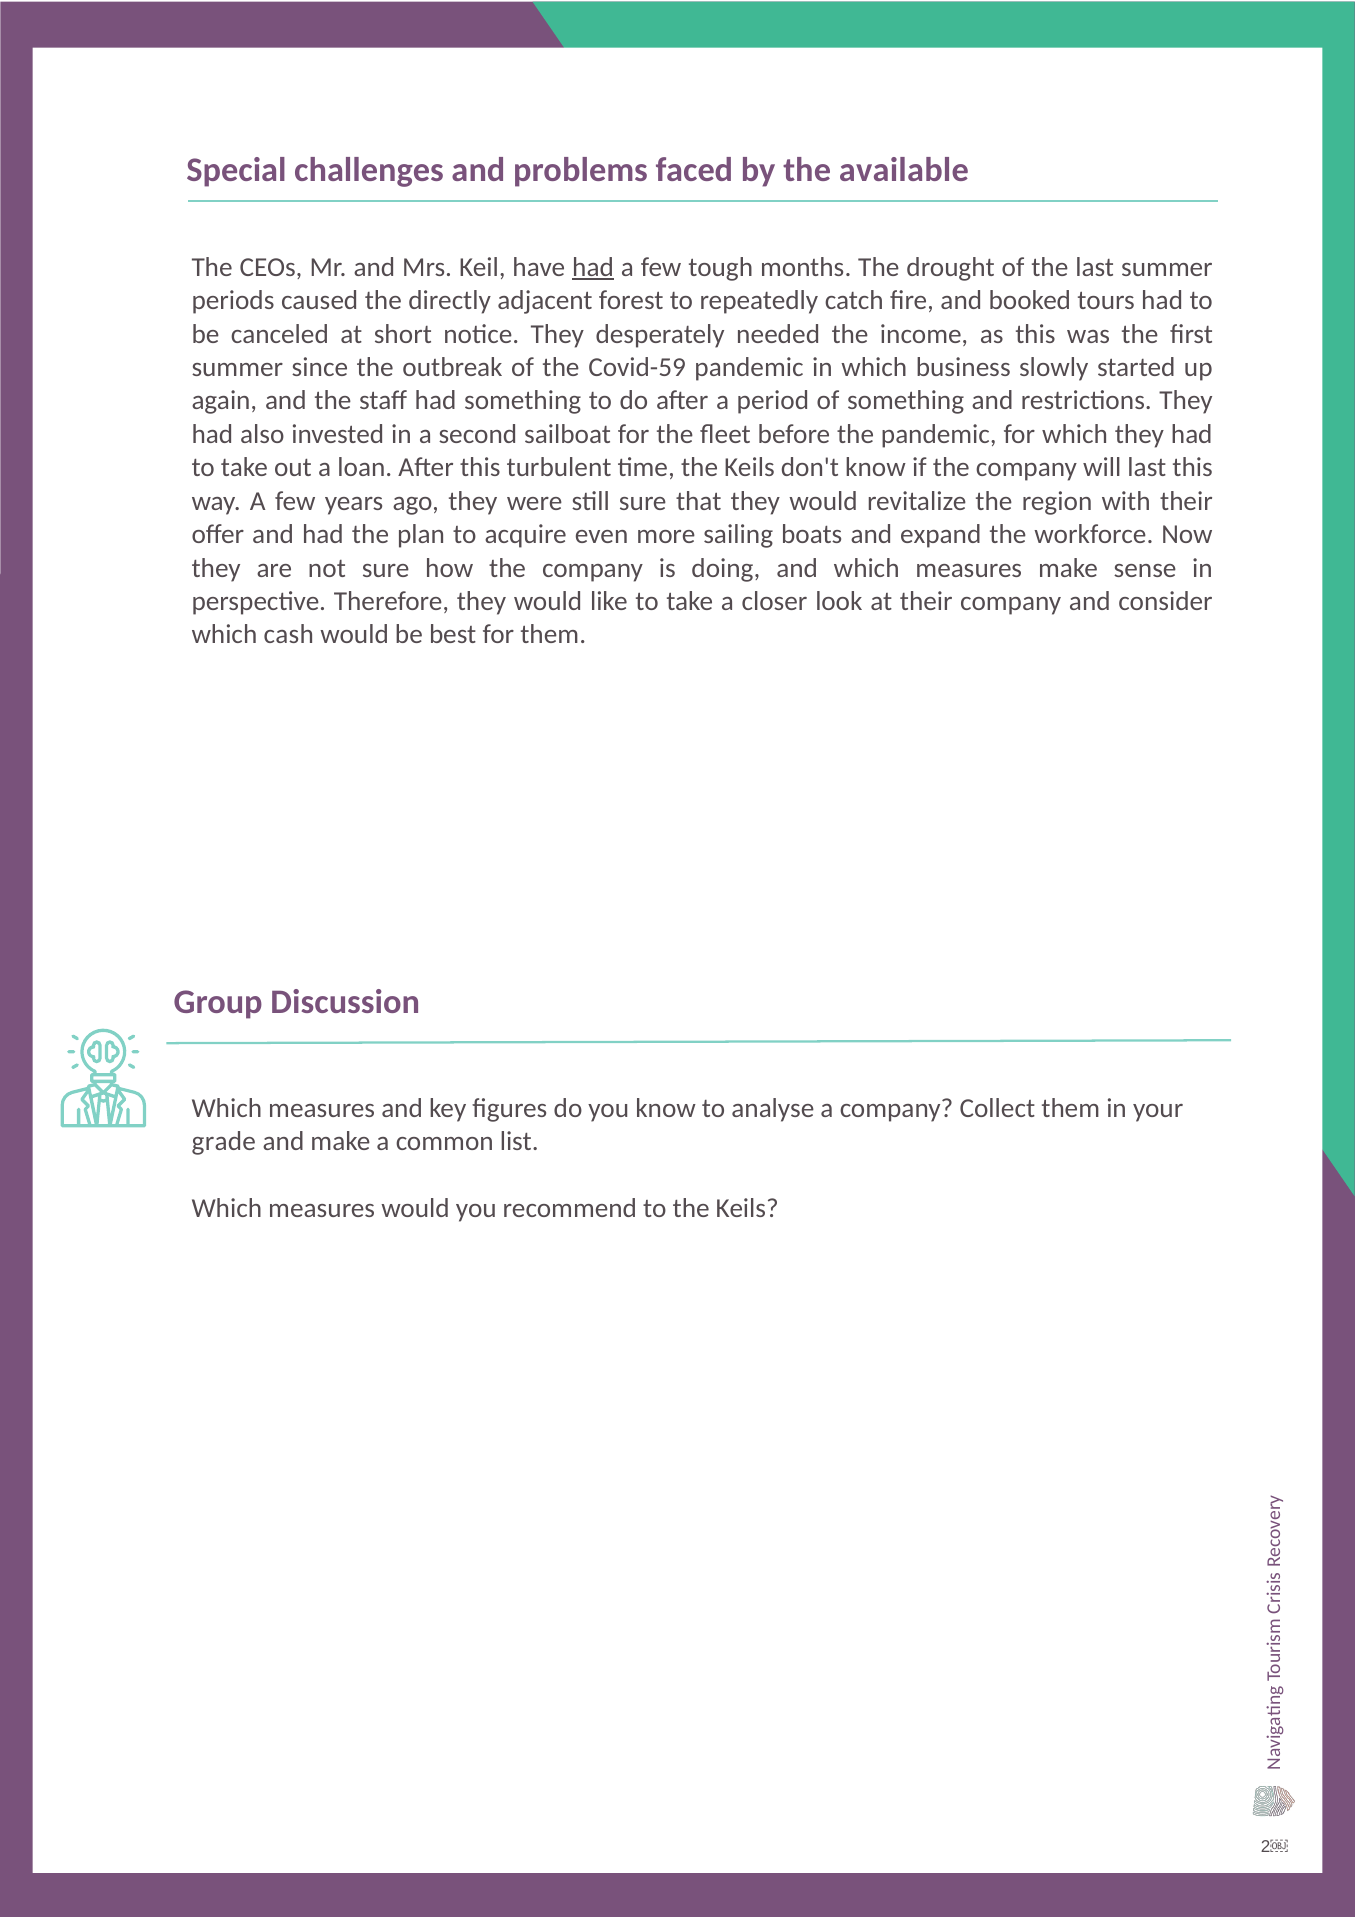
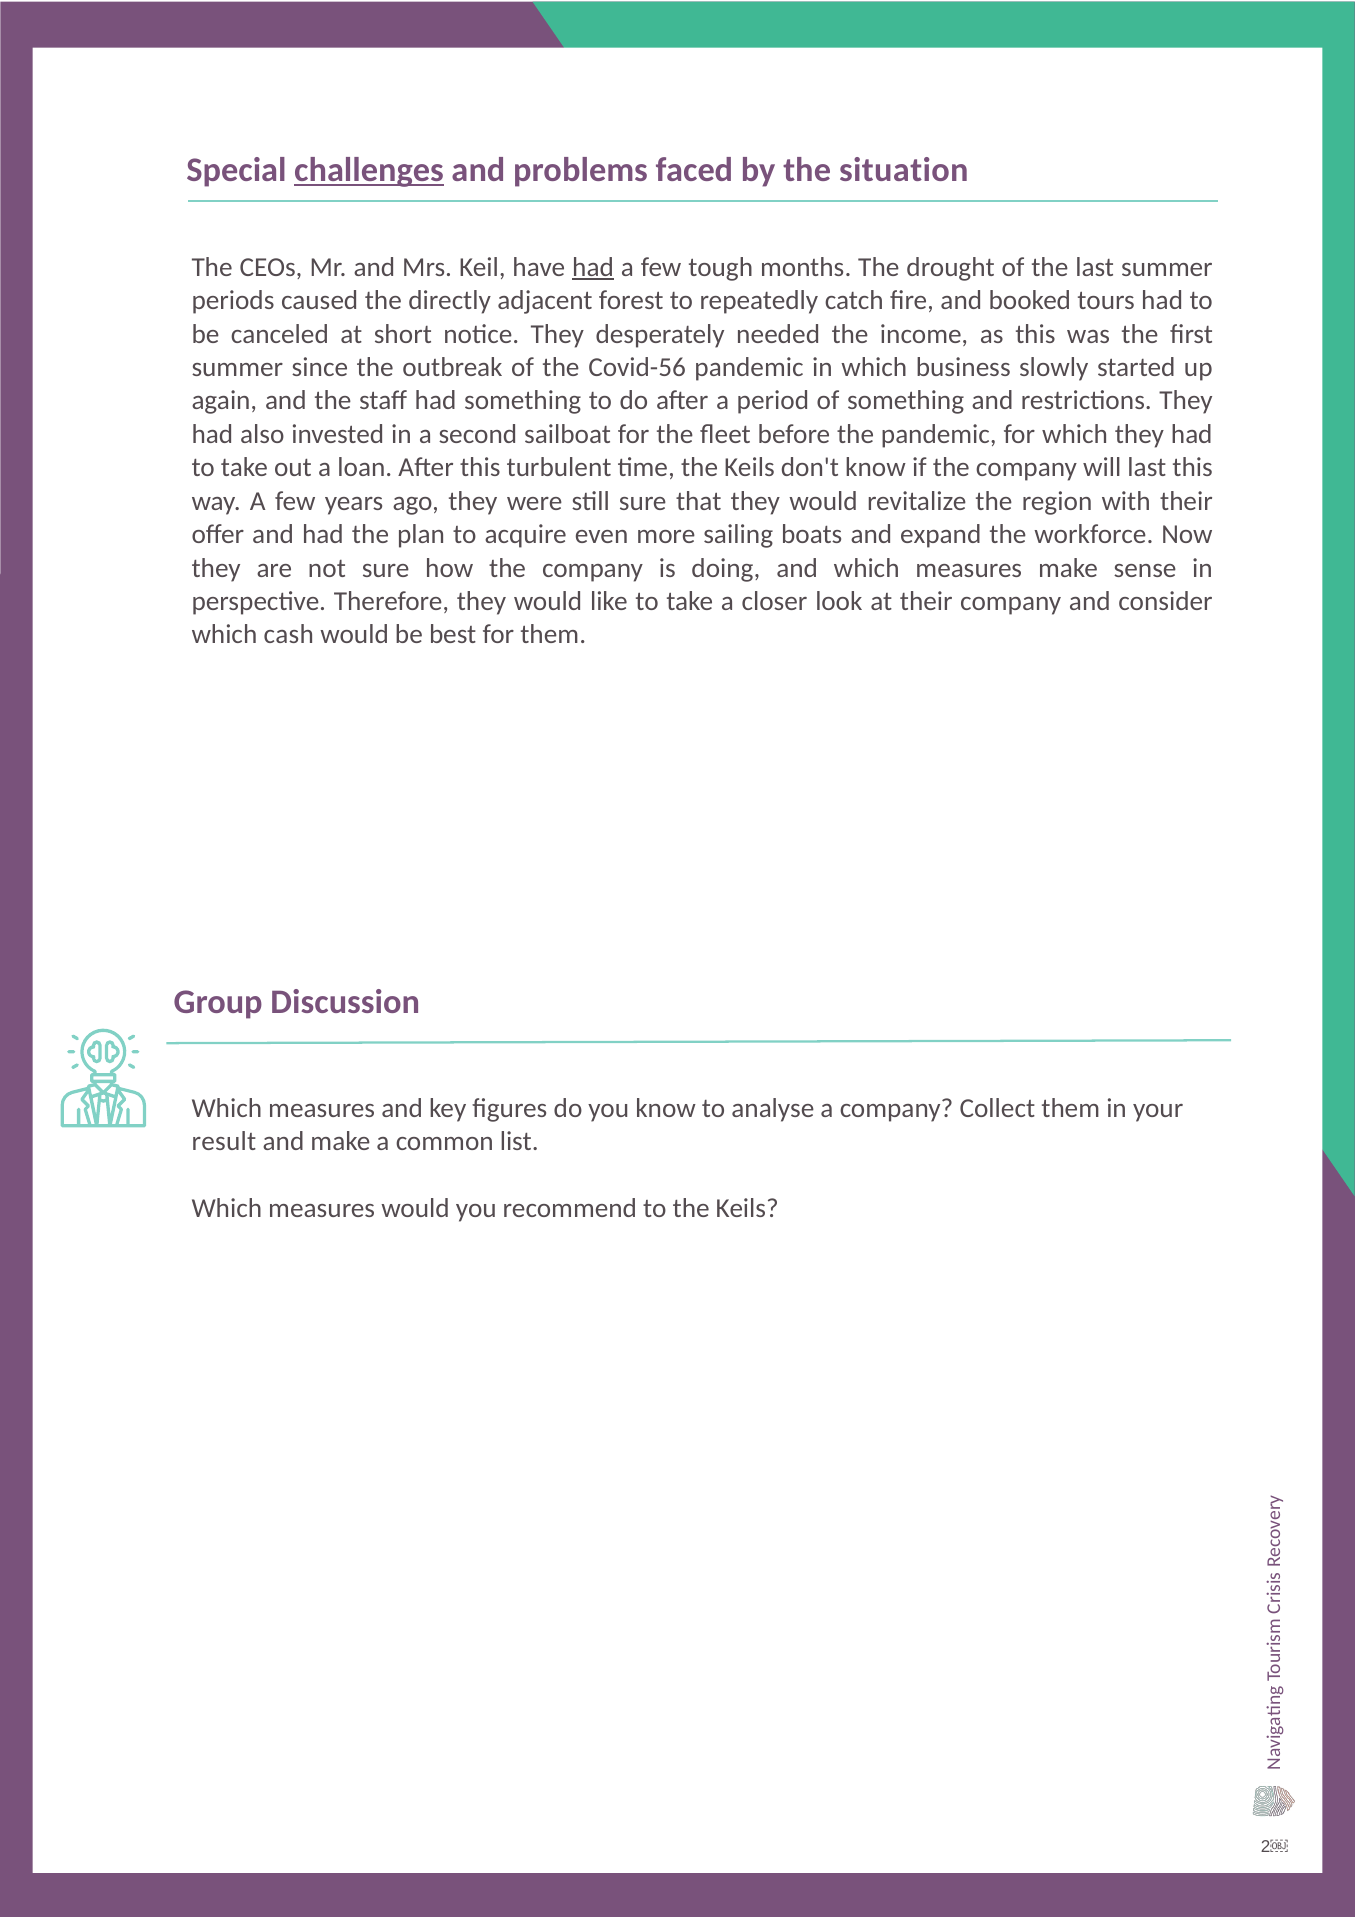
challenges underline: none -> present
available: available -> situation
Covid-59: Covid-59 -> Covid-56
grade: grade -> result
